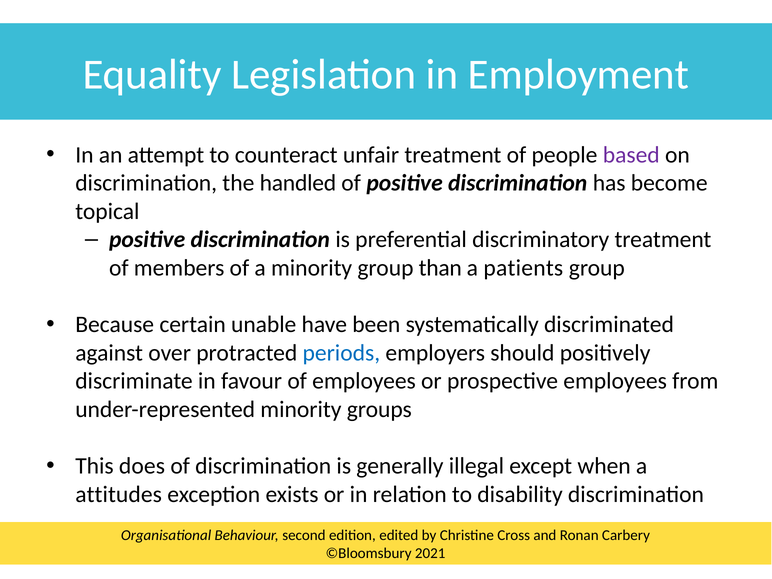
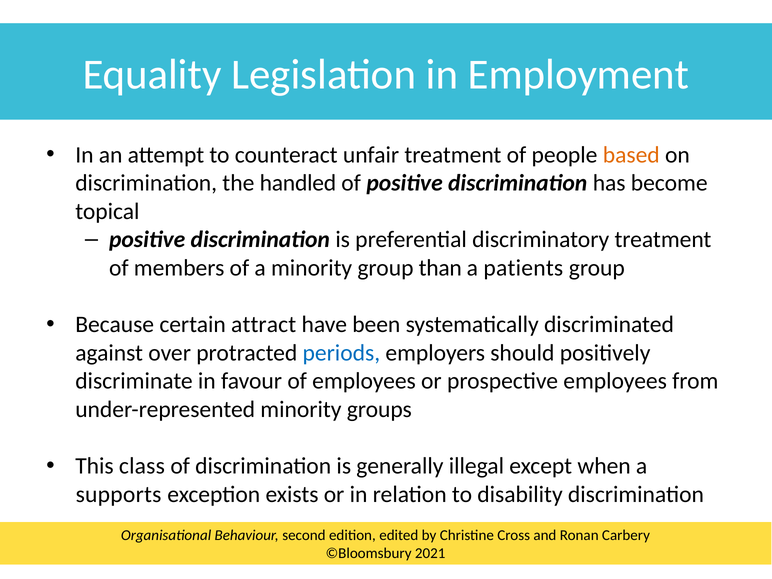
based colour: purple -> orange
unable: unable -> attract
does: does -> class
attitudes: attitudes -> supports
